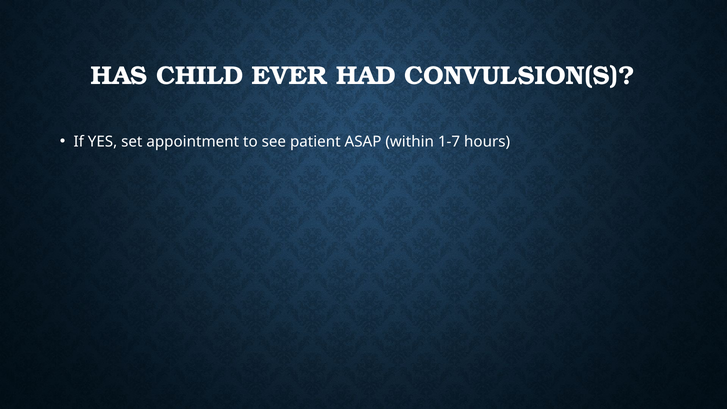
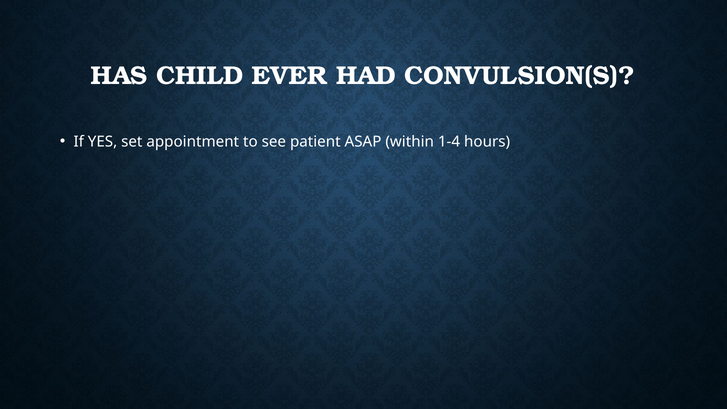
1-7: 1-7 -> 1-4
